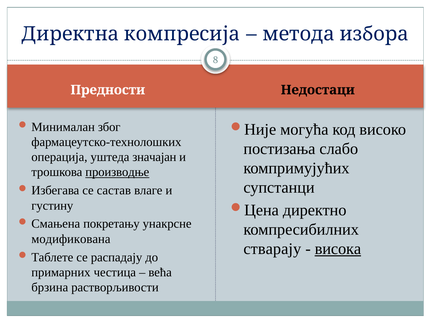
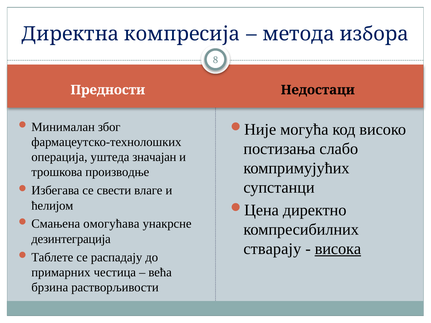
производње underline: present -> none
састав: састав -> свести
густину: густину -> ћелијом
покретању: покретању -> омогућава
модификована: модификована -> дезинтеграција
